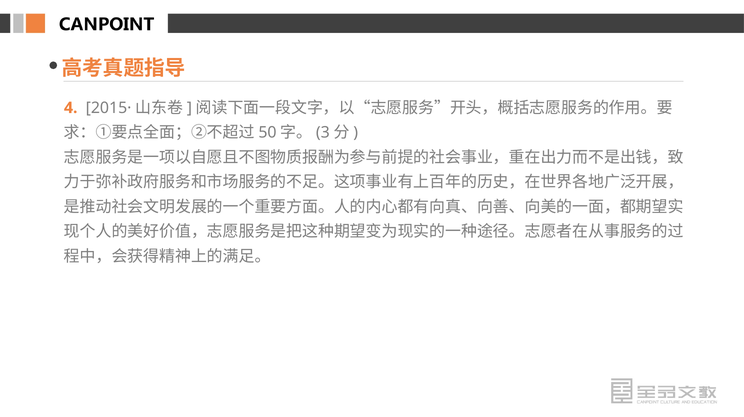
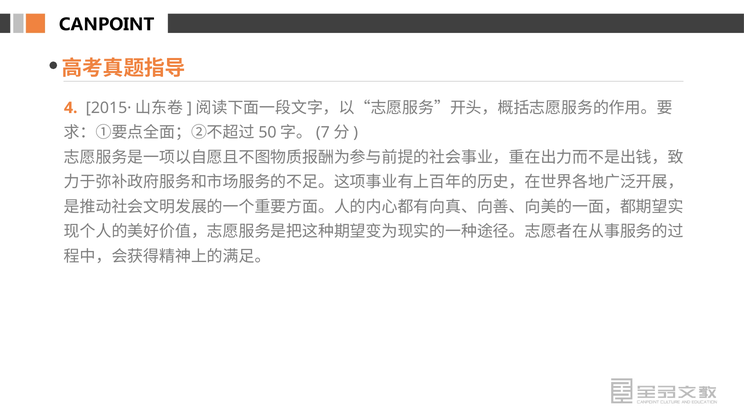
3: 3 -> 7
